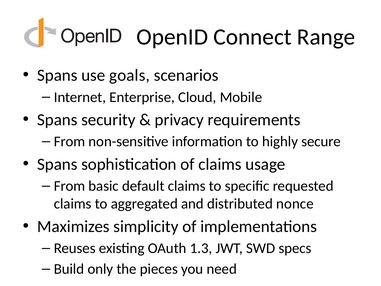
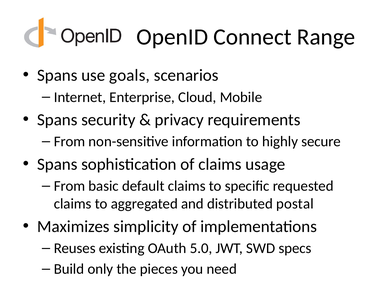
nonce: nonce -> postal
1.3: 1.3 -> 5.0
